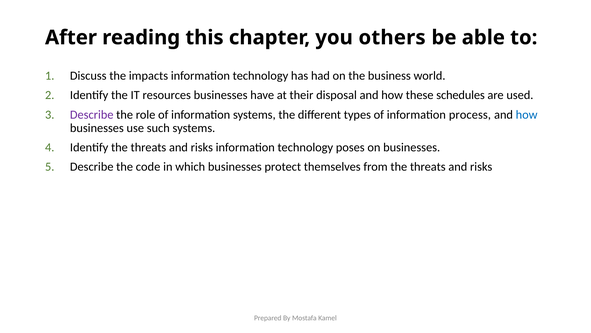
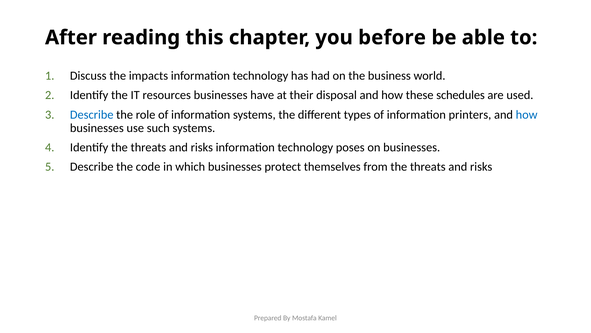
others: others -> before
Describe at (92, 114) colour: purple -> blue
process: process -> printers
